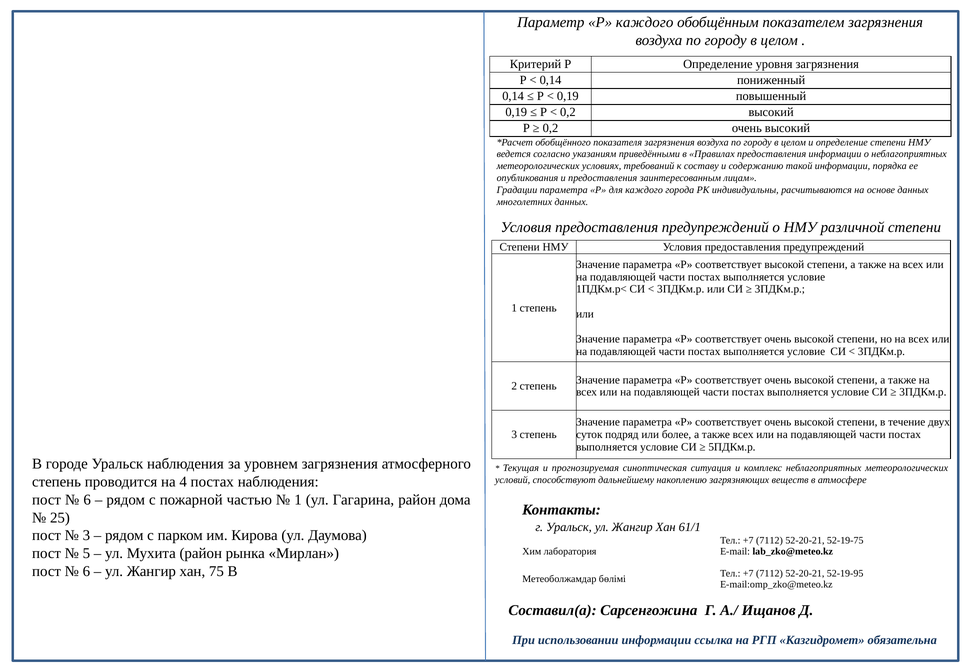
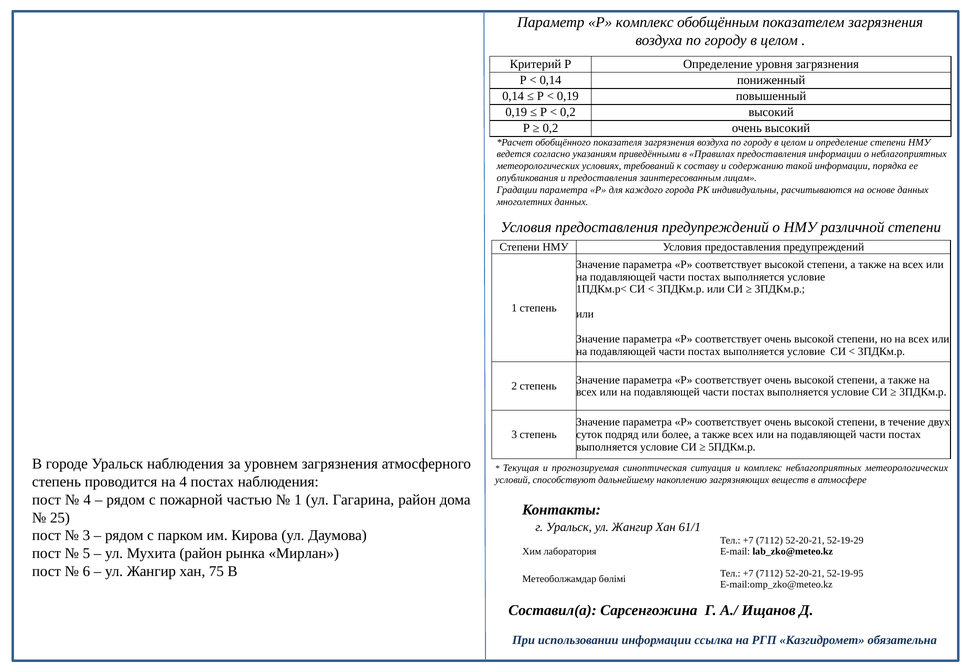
Р каждого: каждого -> комплекс
6 at (87, 500): 6 -> 4
52-19-75: 52-19-75 -> 52-19-29
